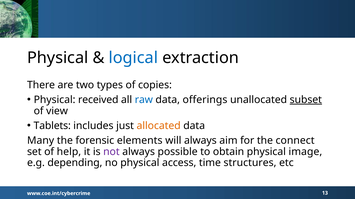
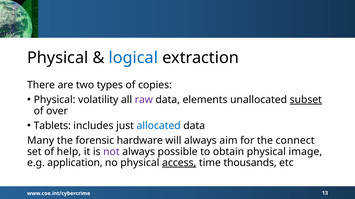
received: received -> volatility
raw colour: blue -> purple
offerings: offerings -> elements
view: view -> over
allocated colour: orange -> blue
elements: elements -> hardware
depending: depending -> application
access underline: none -> present
structures: structures -> thousands
